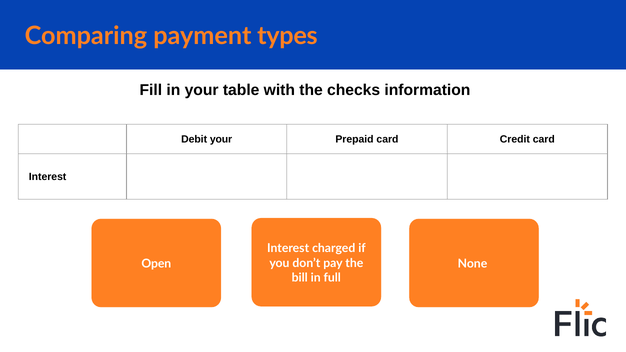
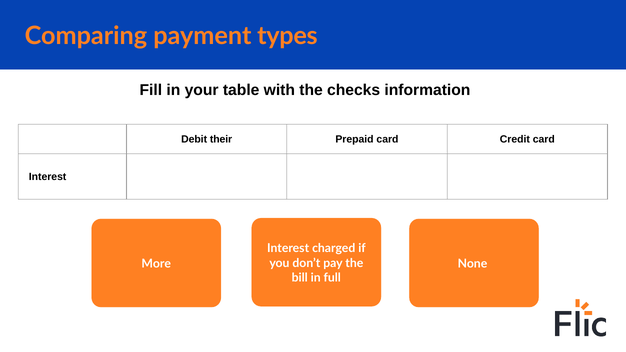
Debit your: your -> their
Open: Open -> More
